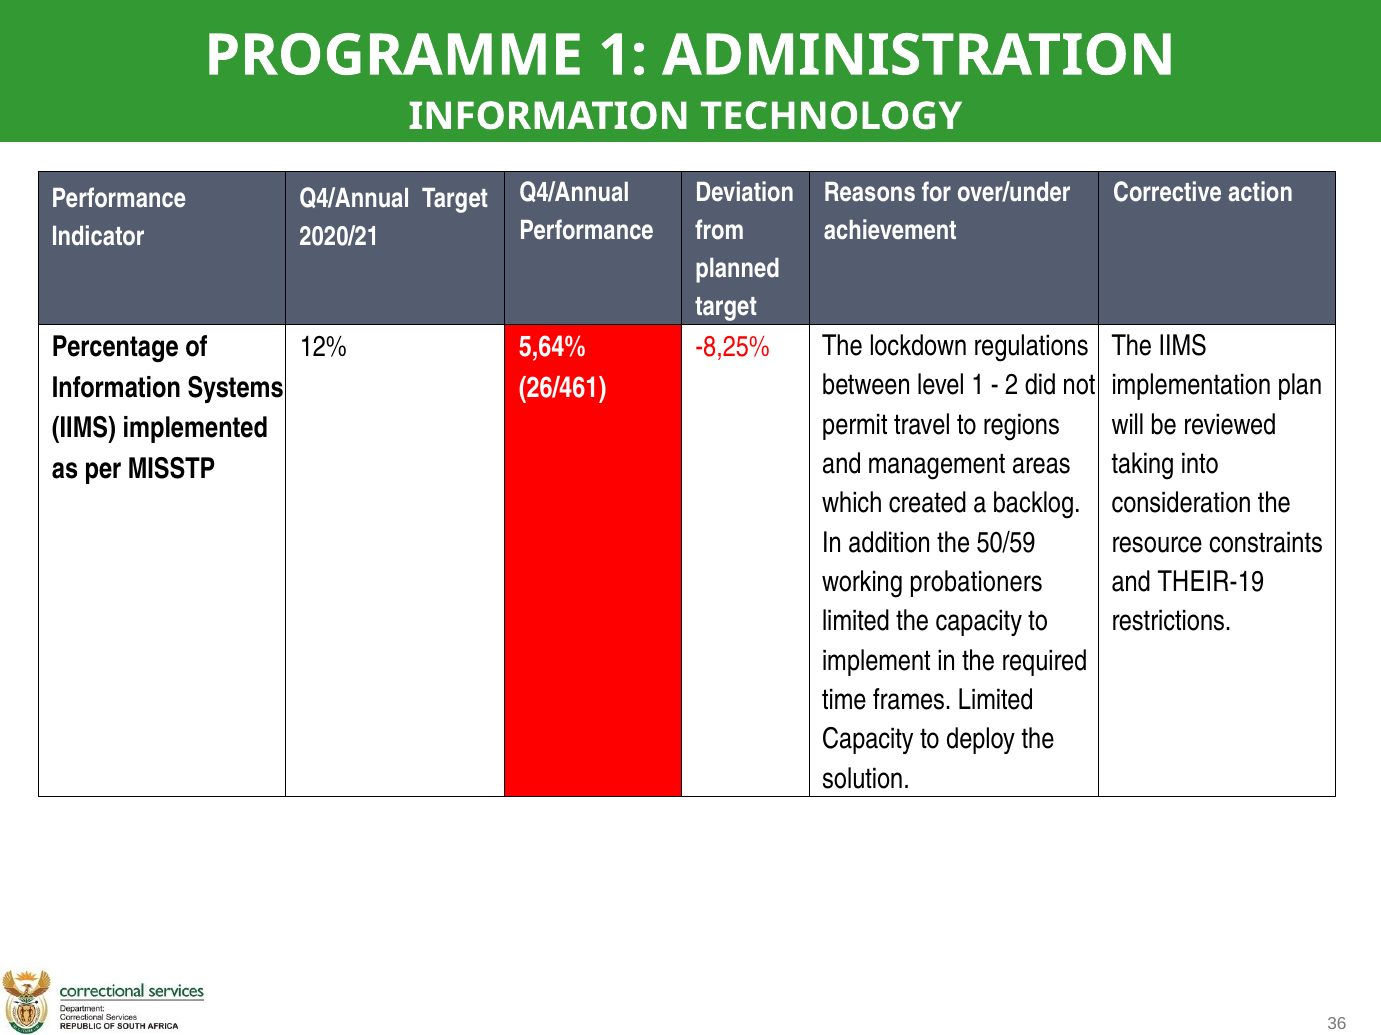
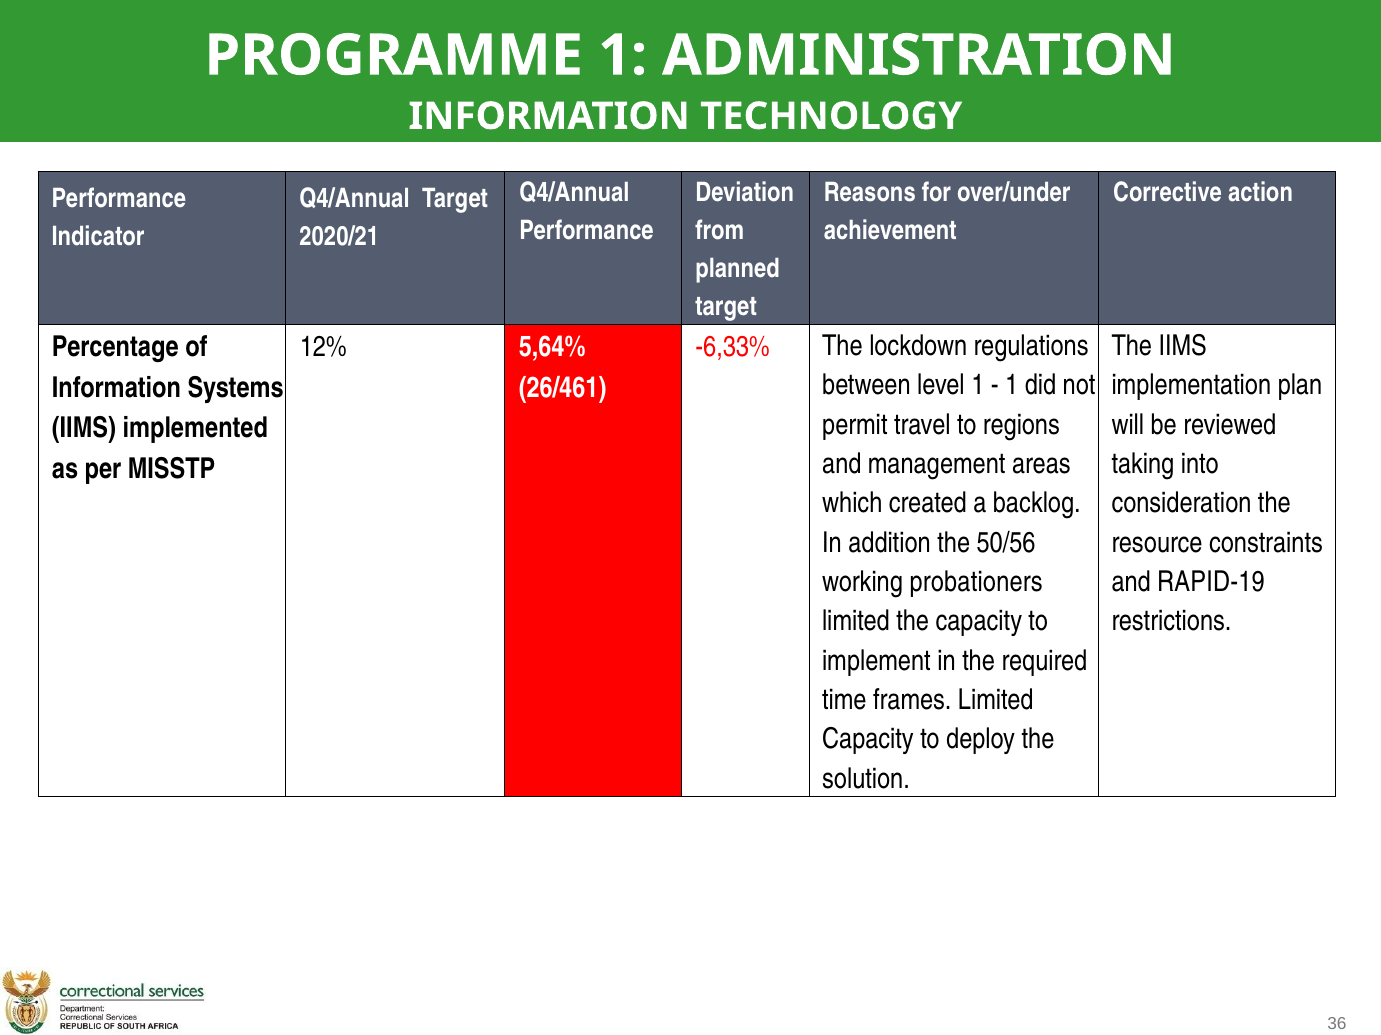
-8,25%: -8,25% -> -6,33%
2 at (1012, 386): 2 -> 1
50/59: 50/59 -> 50/56
THEIR-19: THEIR-19 -> RAPID-19
